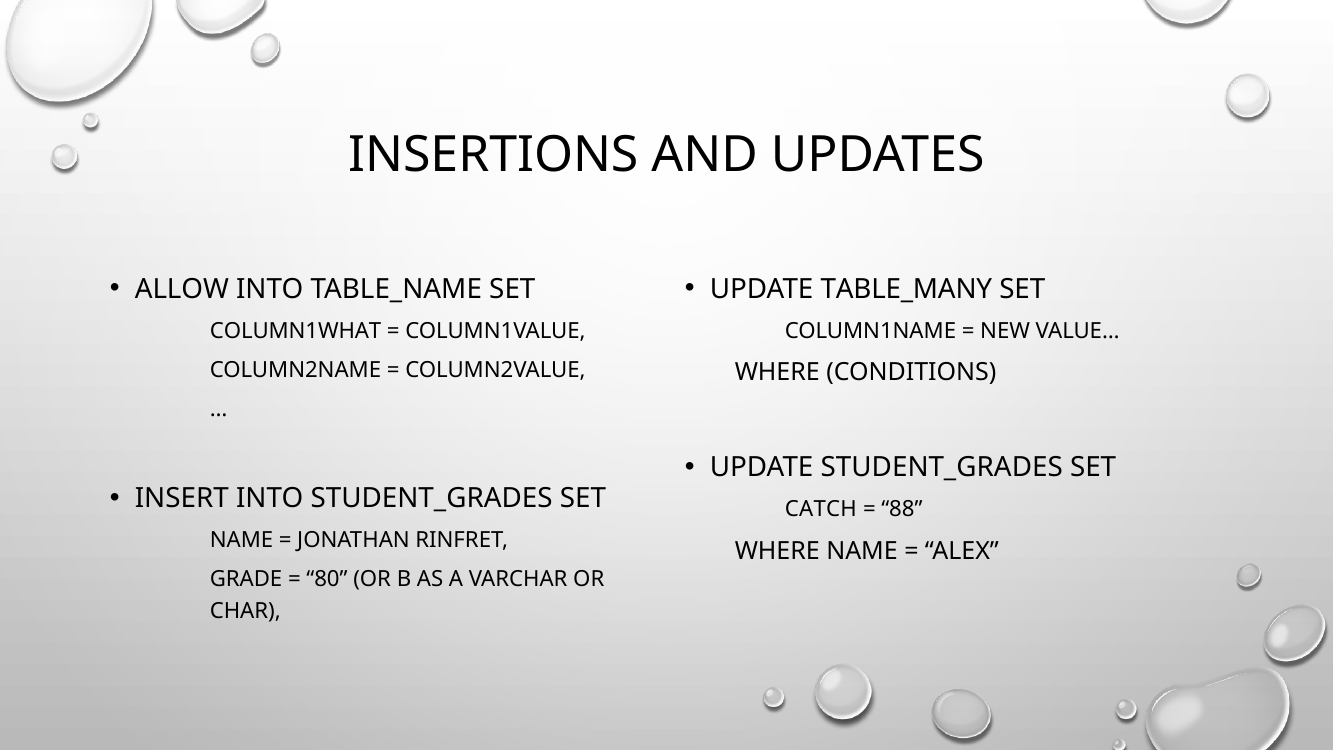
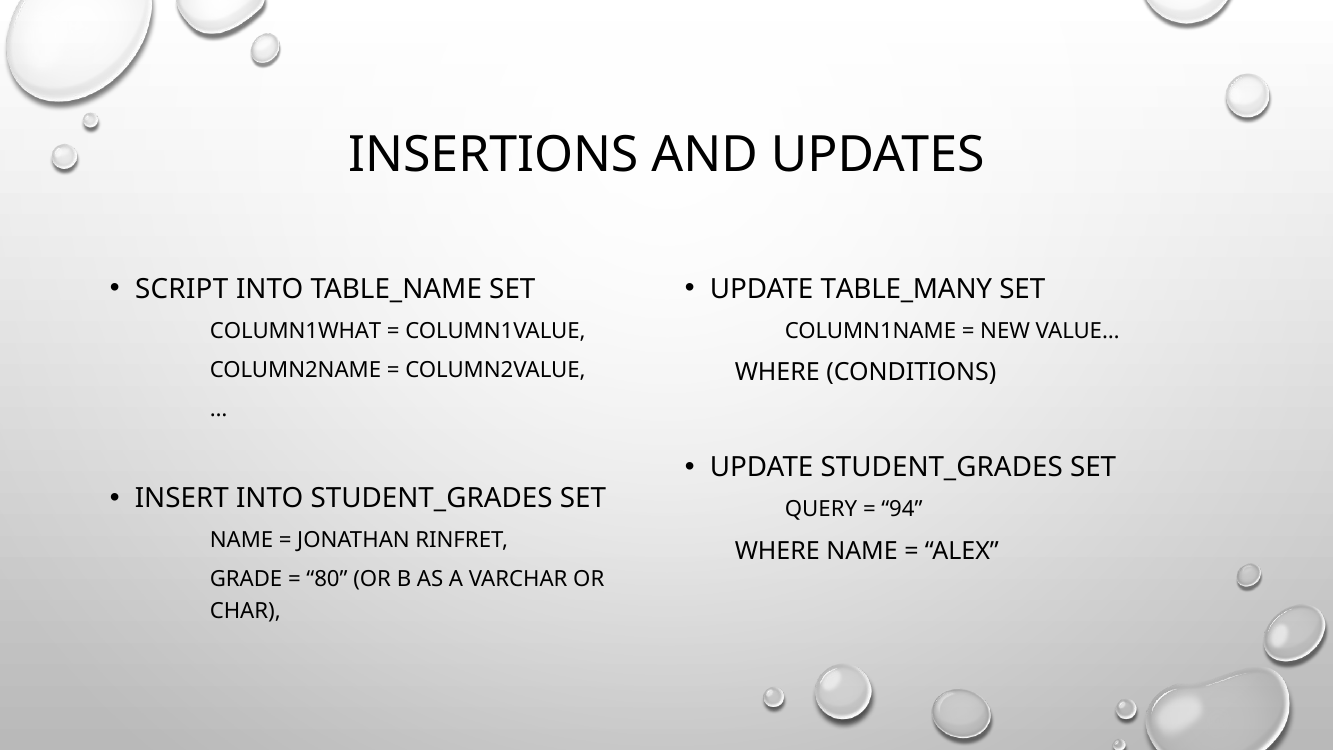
ALLOW: ALLOW -> SCRIPT
CATCH: CATCH -> QUERY
88: 88 -> 94
